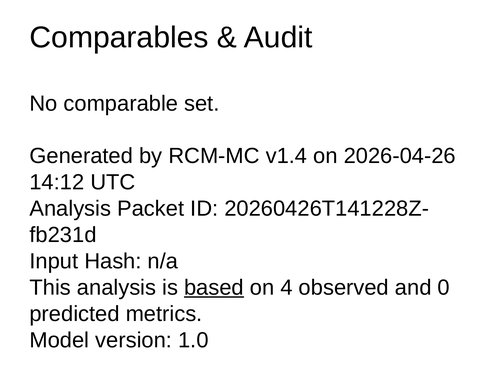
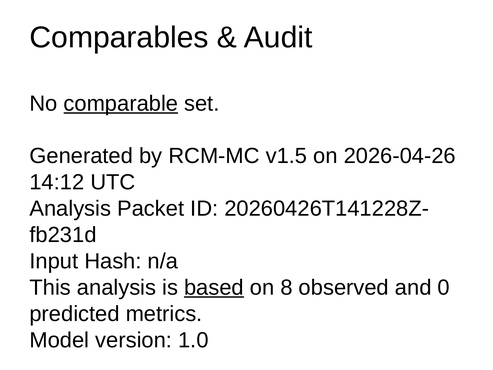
comparable underline: none -> present
v1.4: v1.4 -> v1.5
4: 4 -> 8
